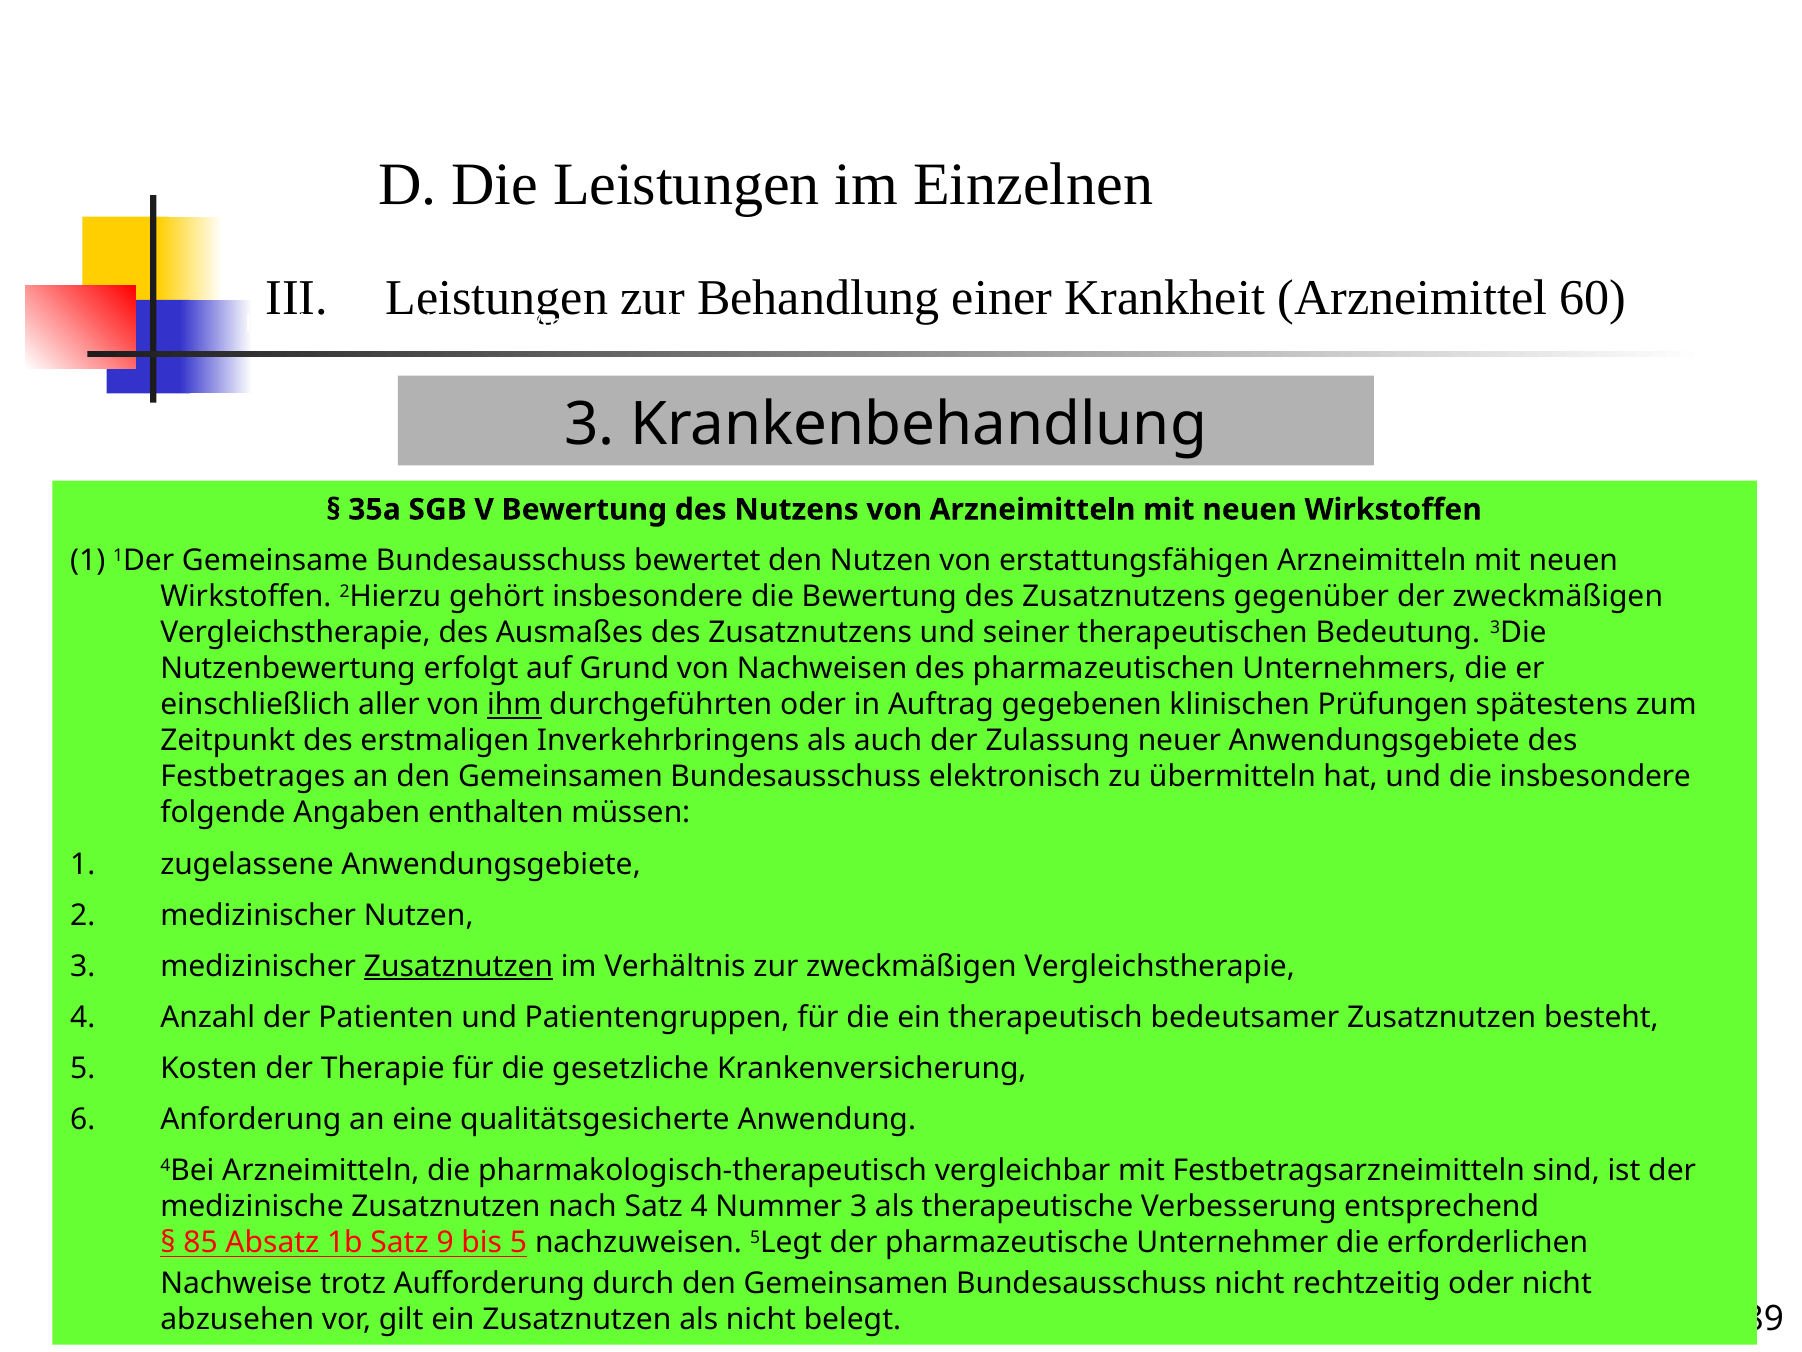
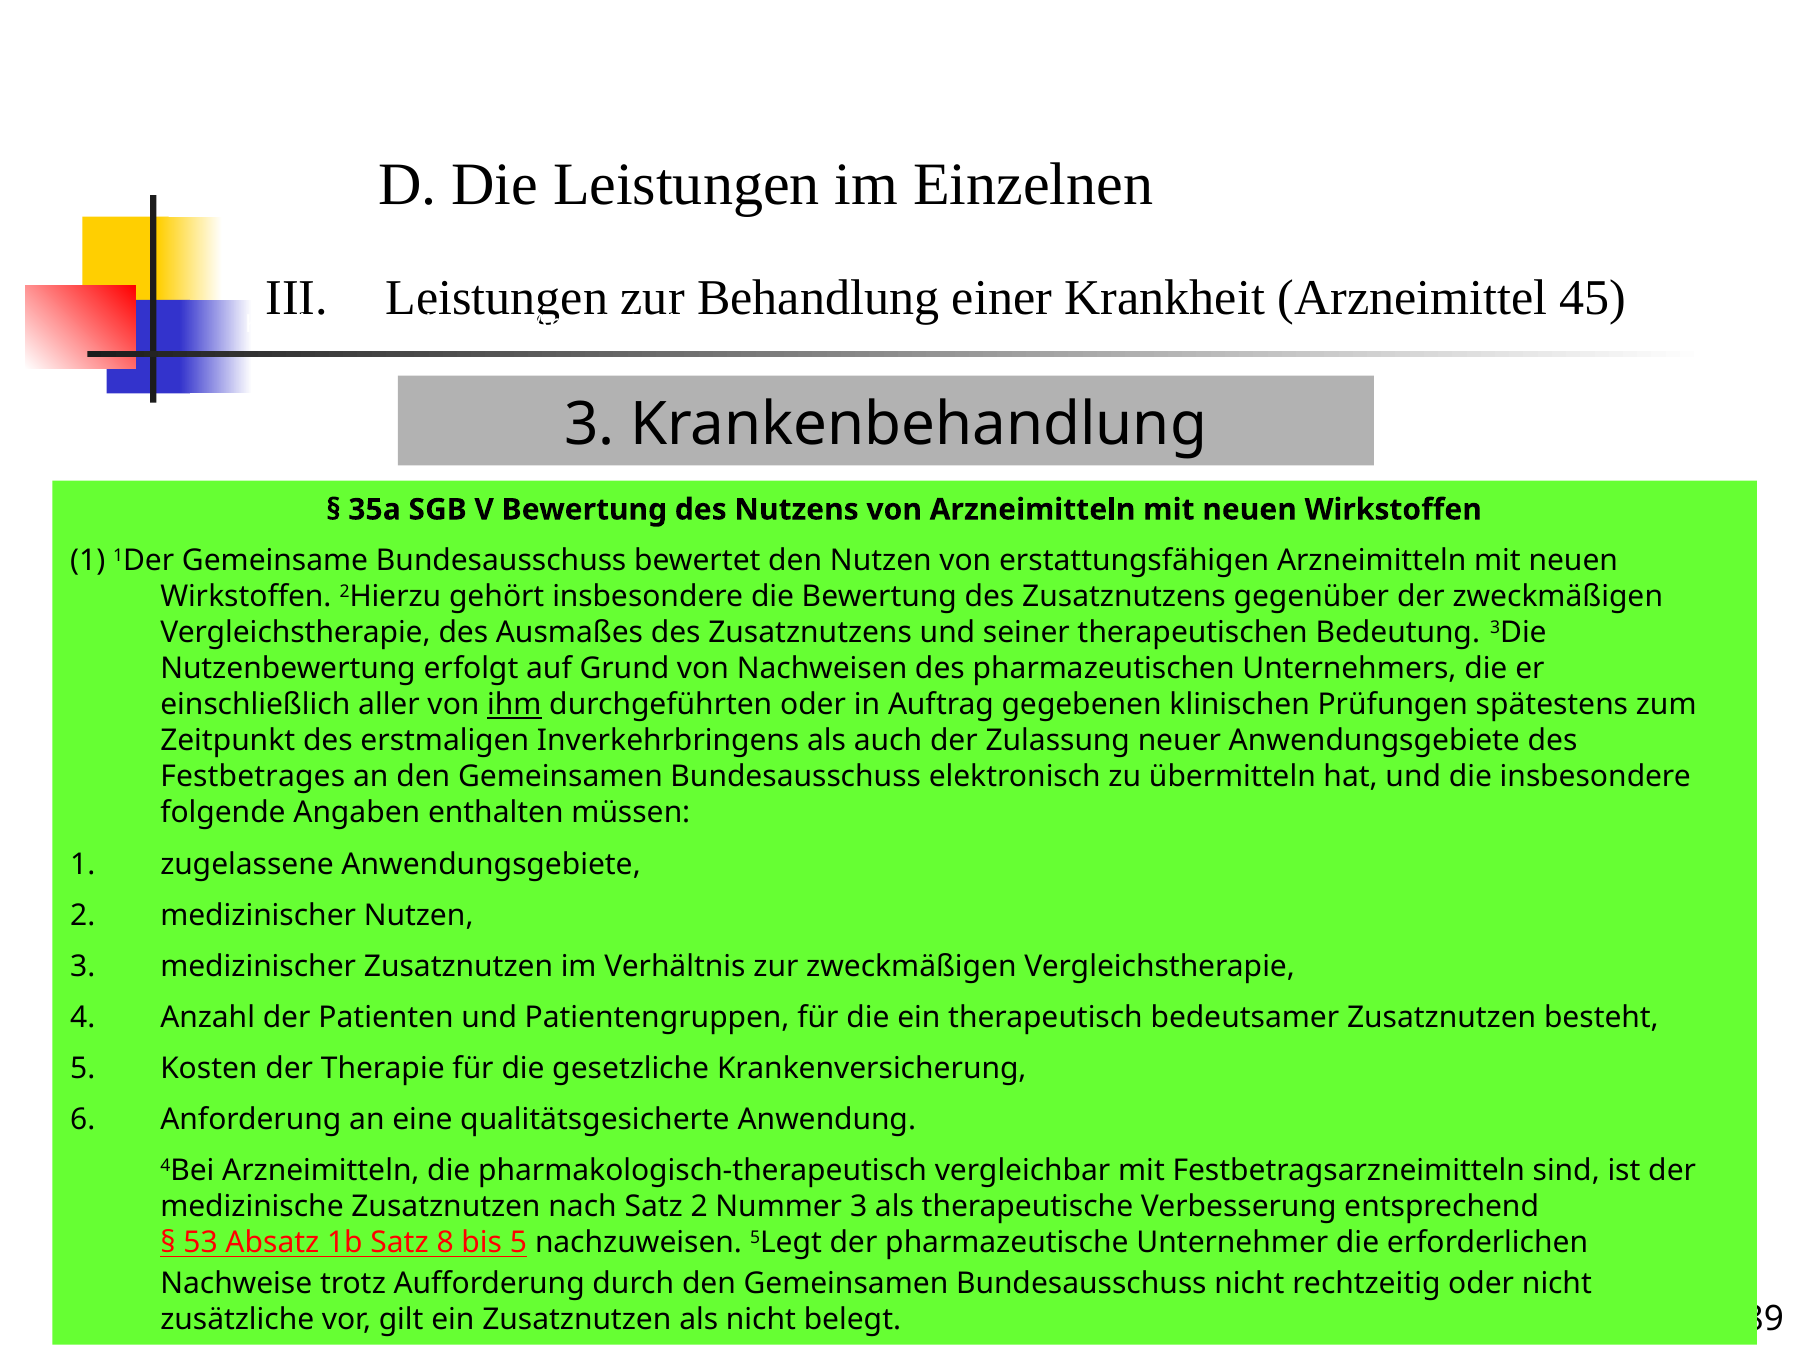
60: 60 -> 45
Zusatznutzen at (459, 966) underline: present -> none
Satz 4: 4 -> 2
85: 85 -> 53
9: 9 -> 8
abzusehen: abzusehen -> zusätzliche
